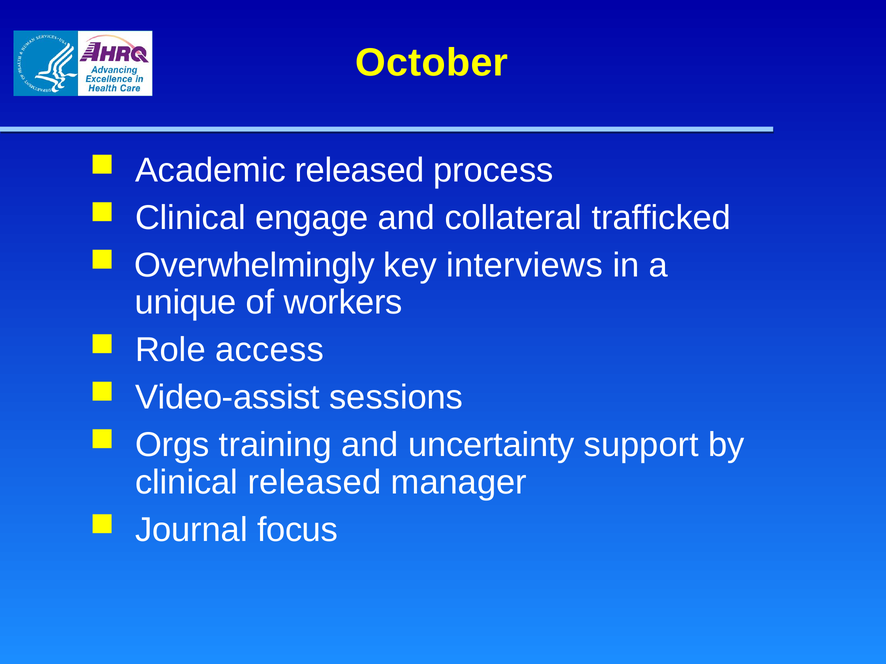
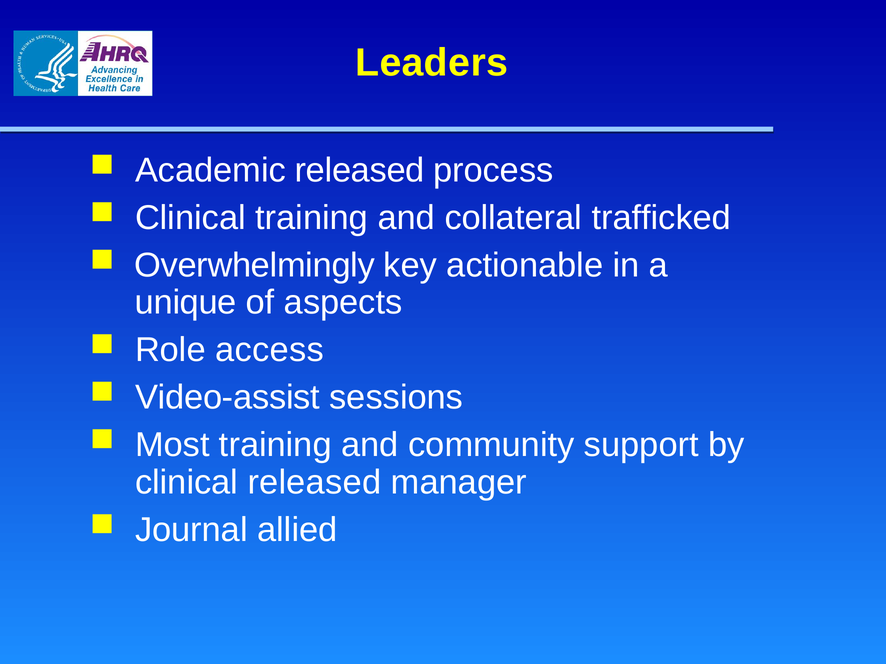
October: October -> Leaders
Clinical engage: engage -> training
interviews: interviews -> actionable
workers: workers -> aspects
Orgs: Orgs -> Most
uncertainty: uncertainty -> community
focus: focus -> allied
